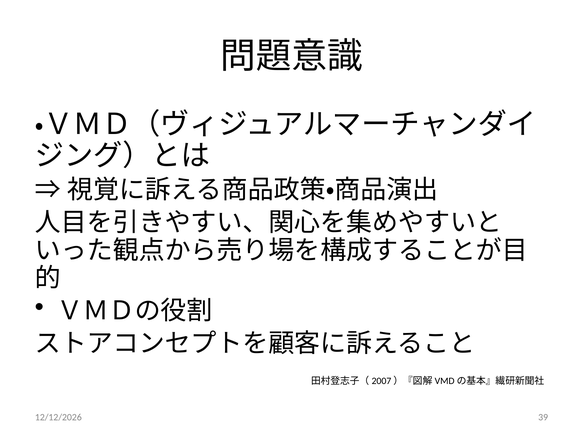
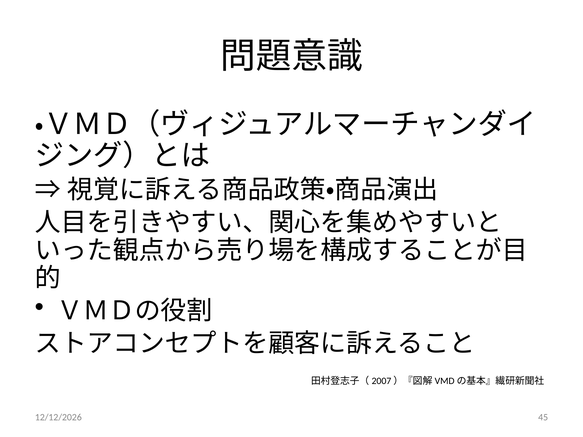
39: 39 -> 45
